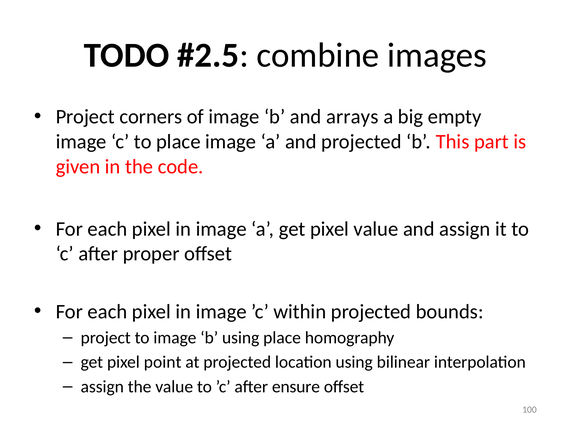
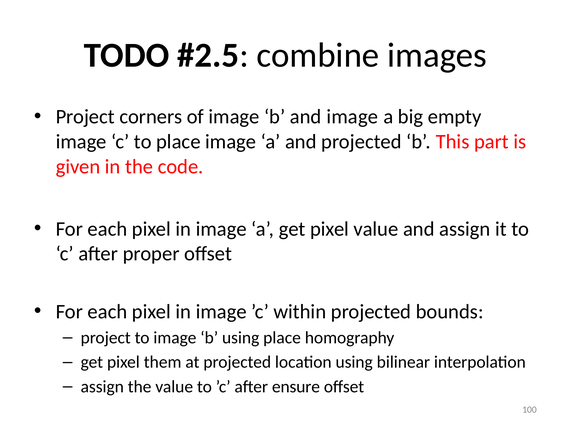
and arrays: arrays -> image
point: point -> them
